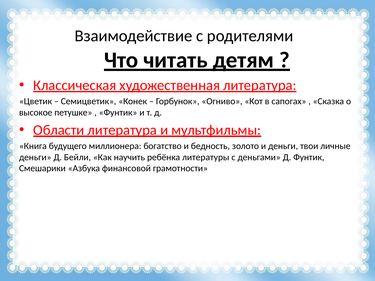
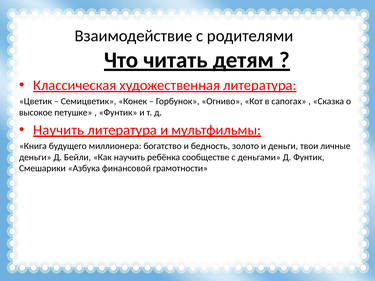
Области at (59, 130): Области -> Научить
литературы: литературы -> сообществе
